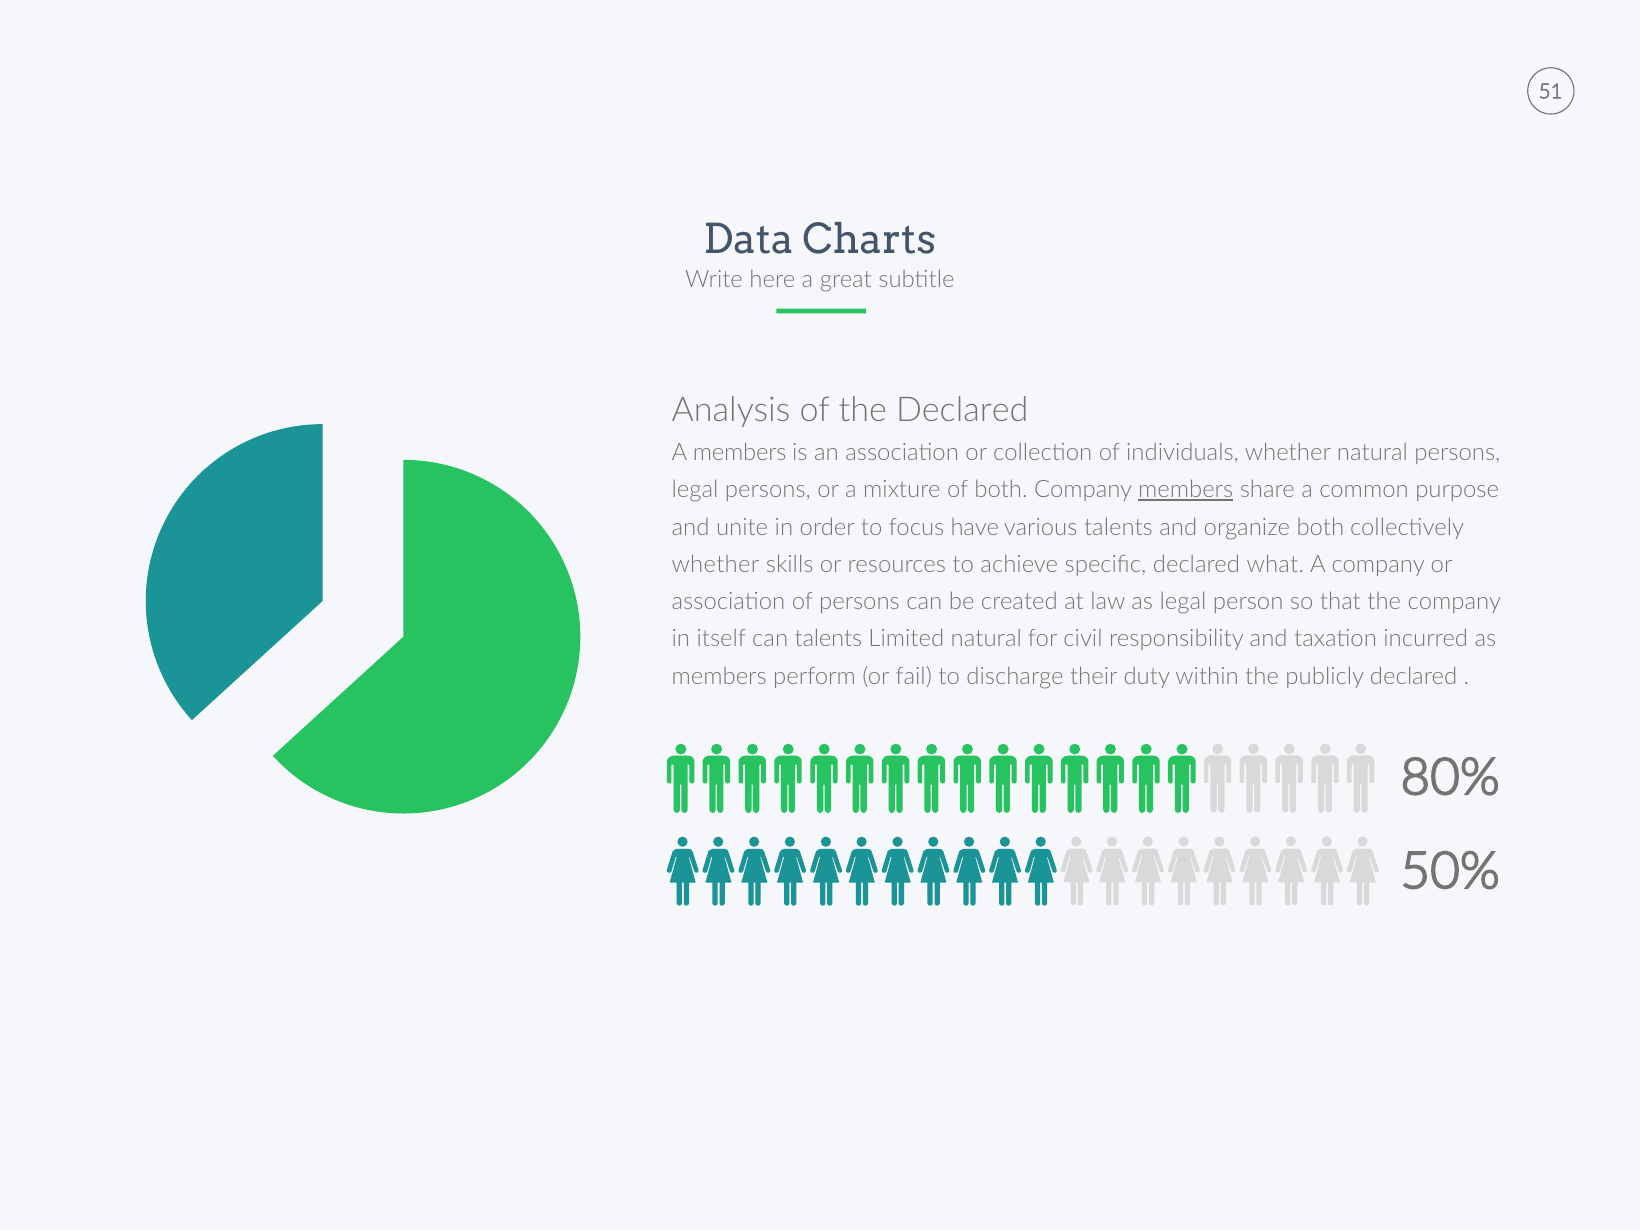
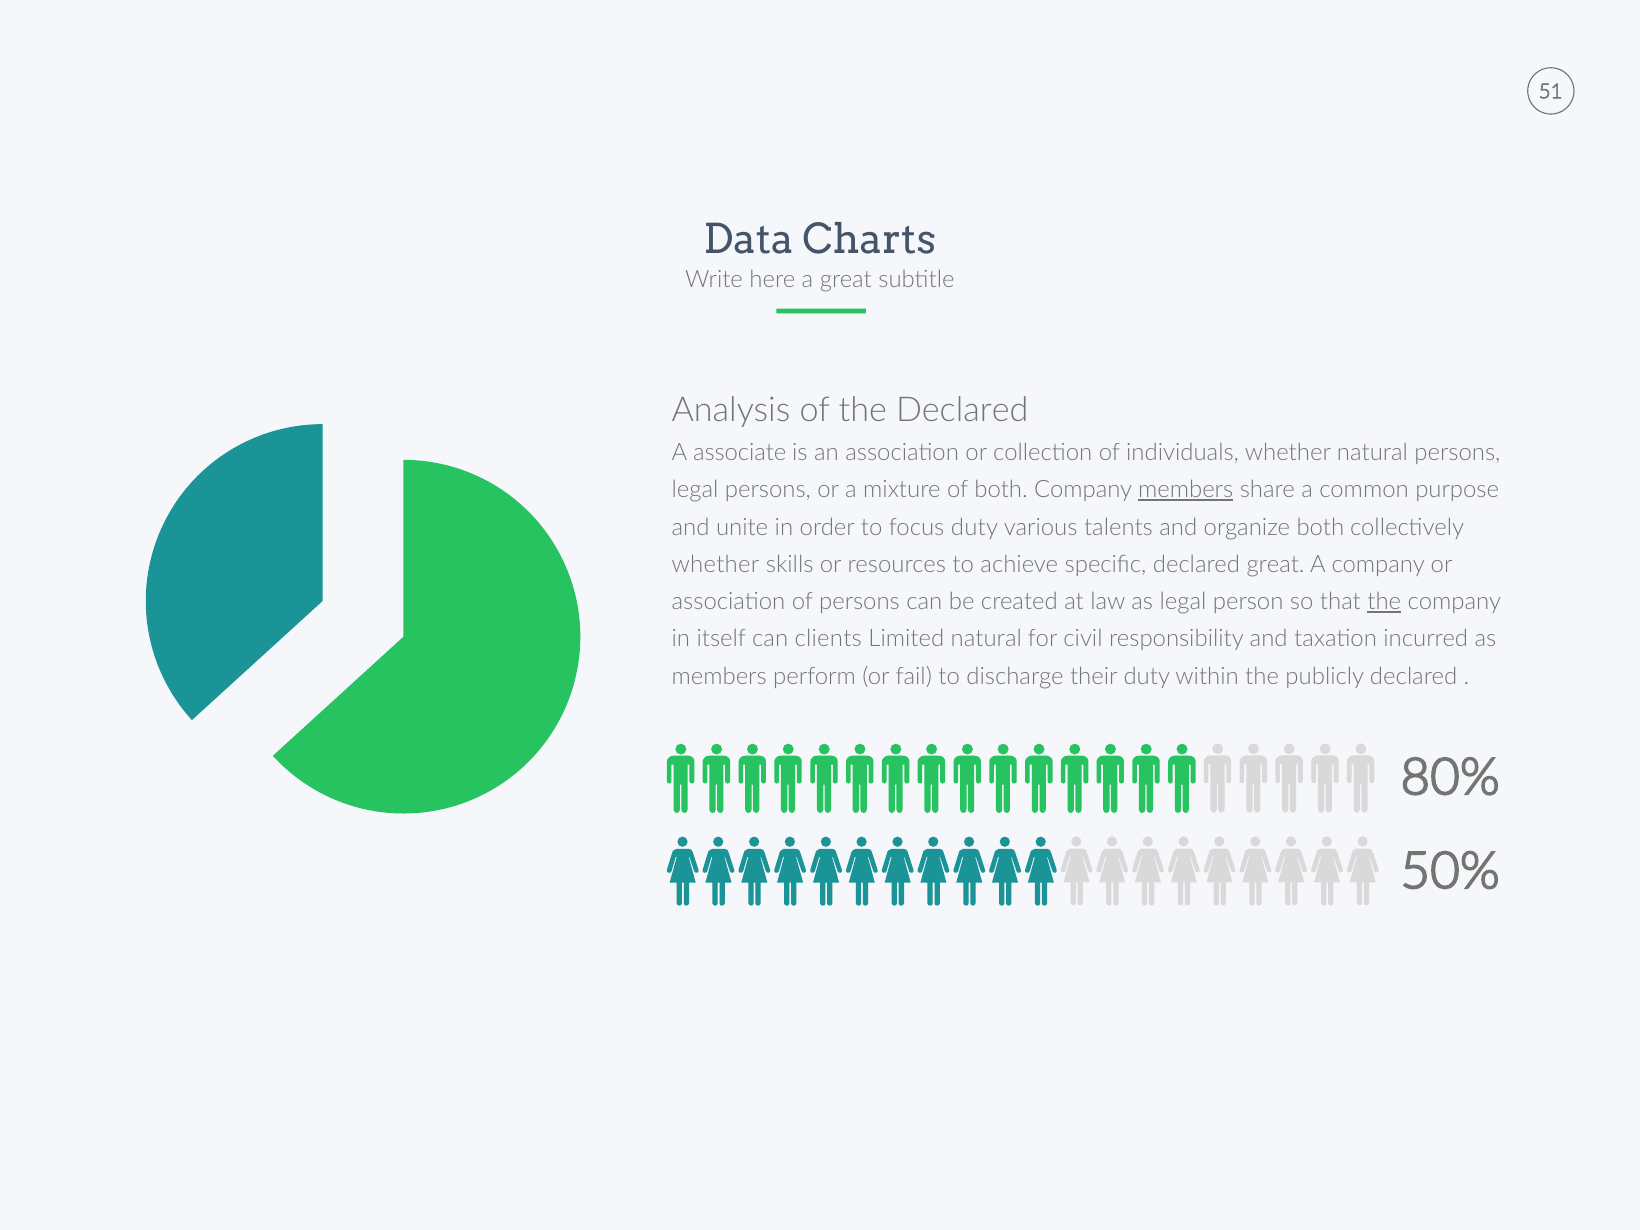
A members: members -> associate
focus have: have -> duty
declared what: what -> great
the at (1384, 602) underline: none -> present
can talents: talents -> clients
